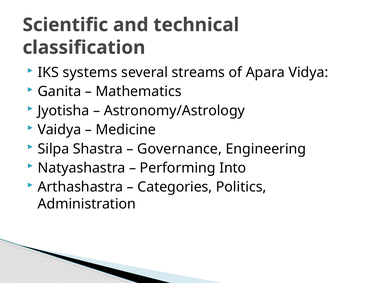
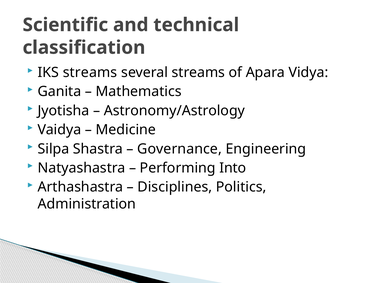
IKS systems: systems -> streams
Categories: Categories -> Disciplines
